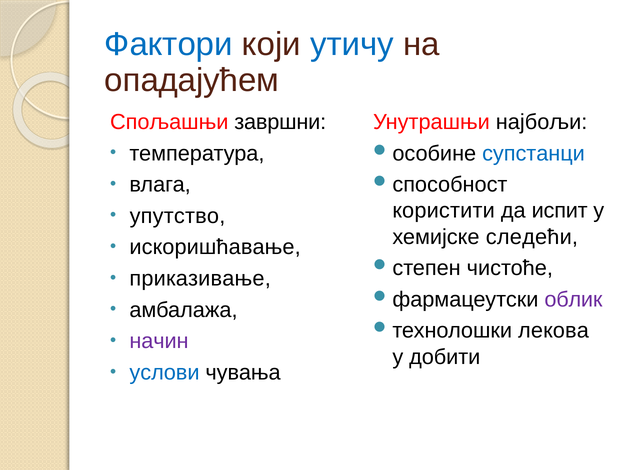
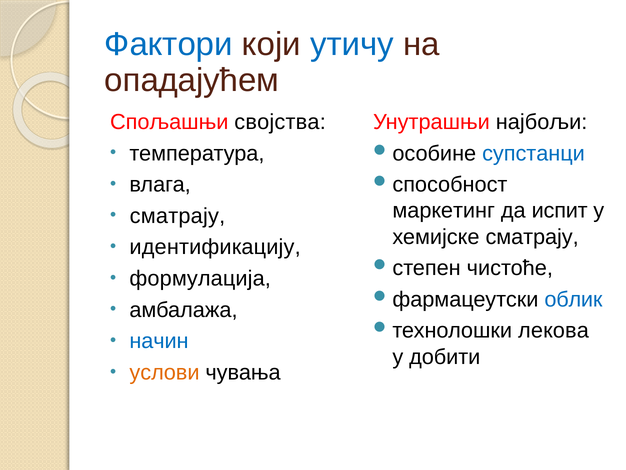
завршни: завршни -> својства
користити: користити -> маркетинг
упутство at (177, 216): упутство -> сматрају
хемијске следећи: следећи -> сматрају
искоришћавање: искоришћавање -> идентификацију
приказивање: приказивање -> формулација
облик colour: purple -> blue
начин colour: purple -> blue
услови colour: blue -> orange
